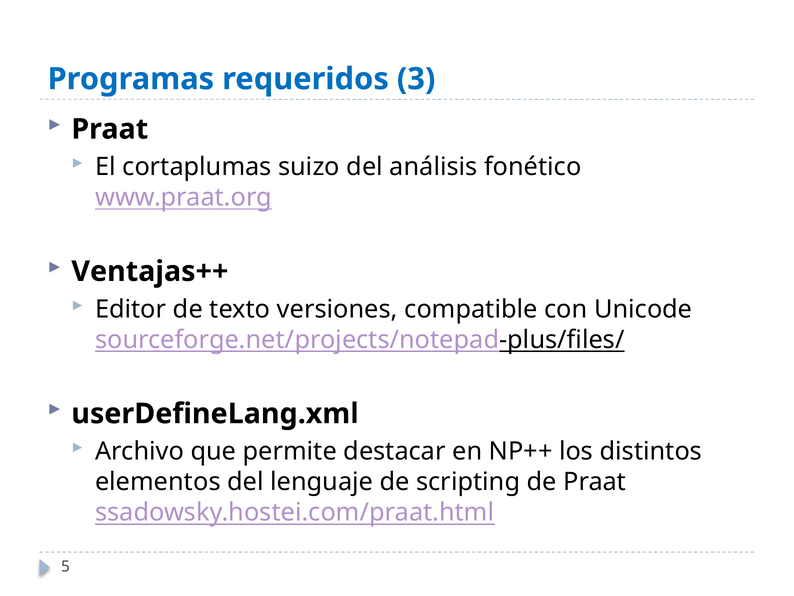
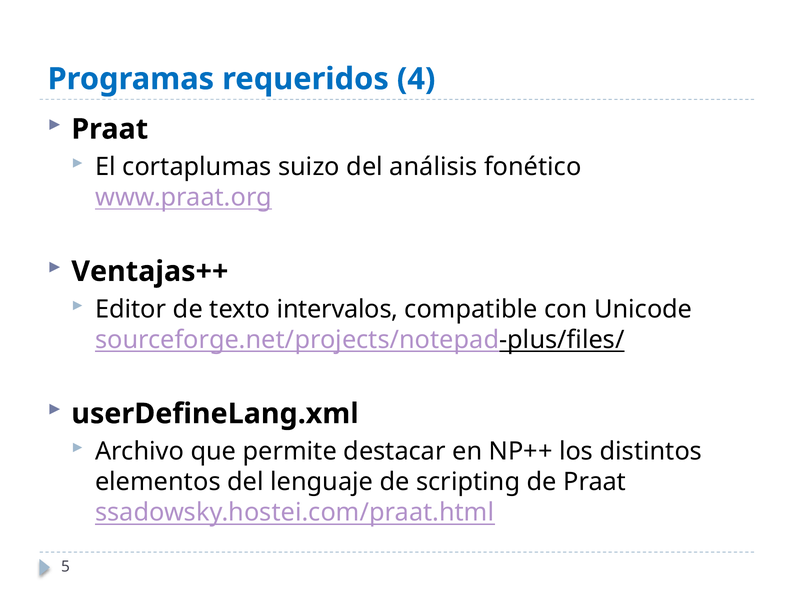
3: 3 -> 4
versiones: versiones -> intervalos
